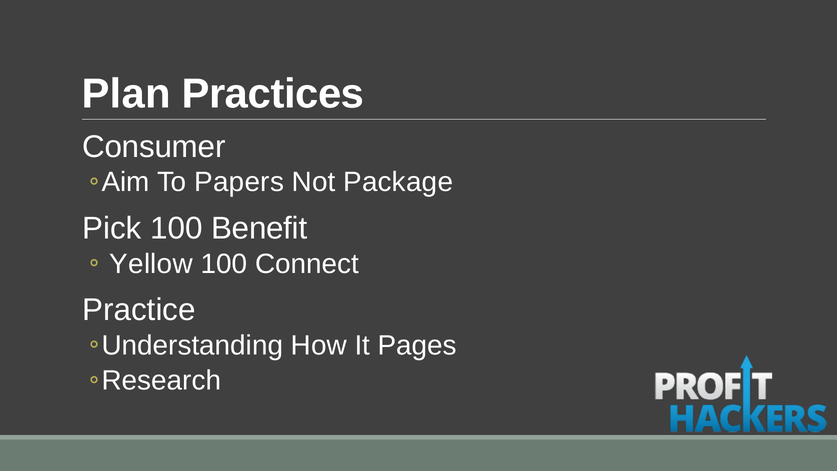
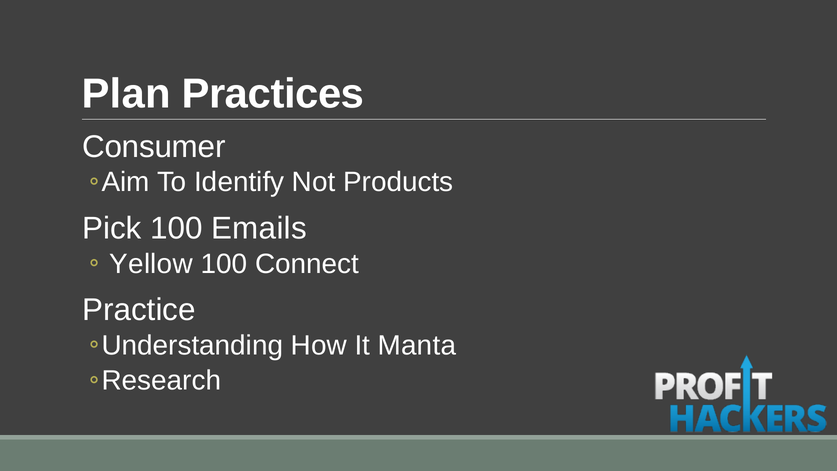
Papers: Papers -> Identify
Package: Package -> Products
Benefit: Benefit -> Emails
Pages: Pages -> Manta
